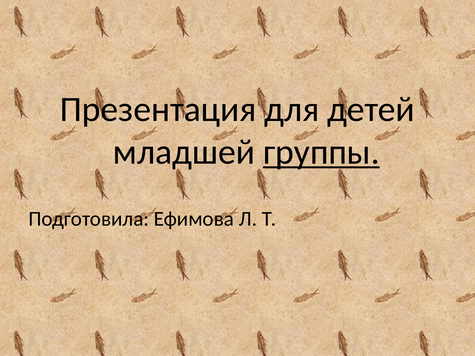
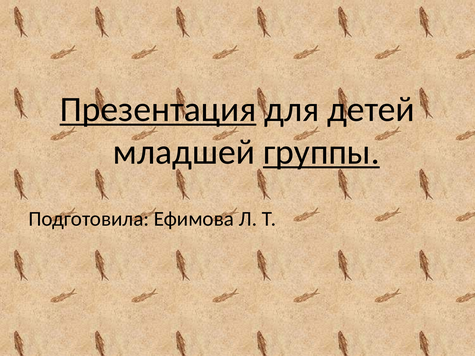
Презентация underline: none -> present
